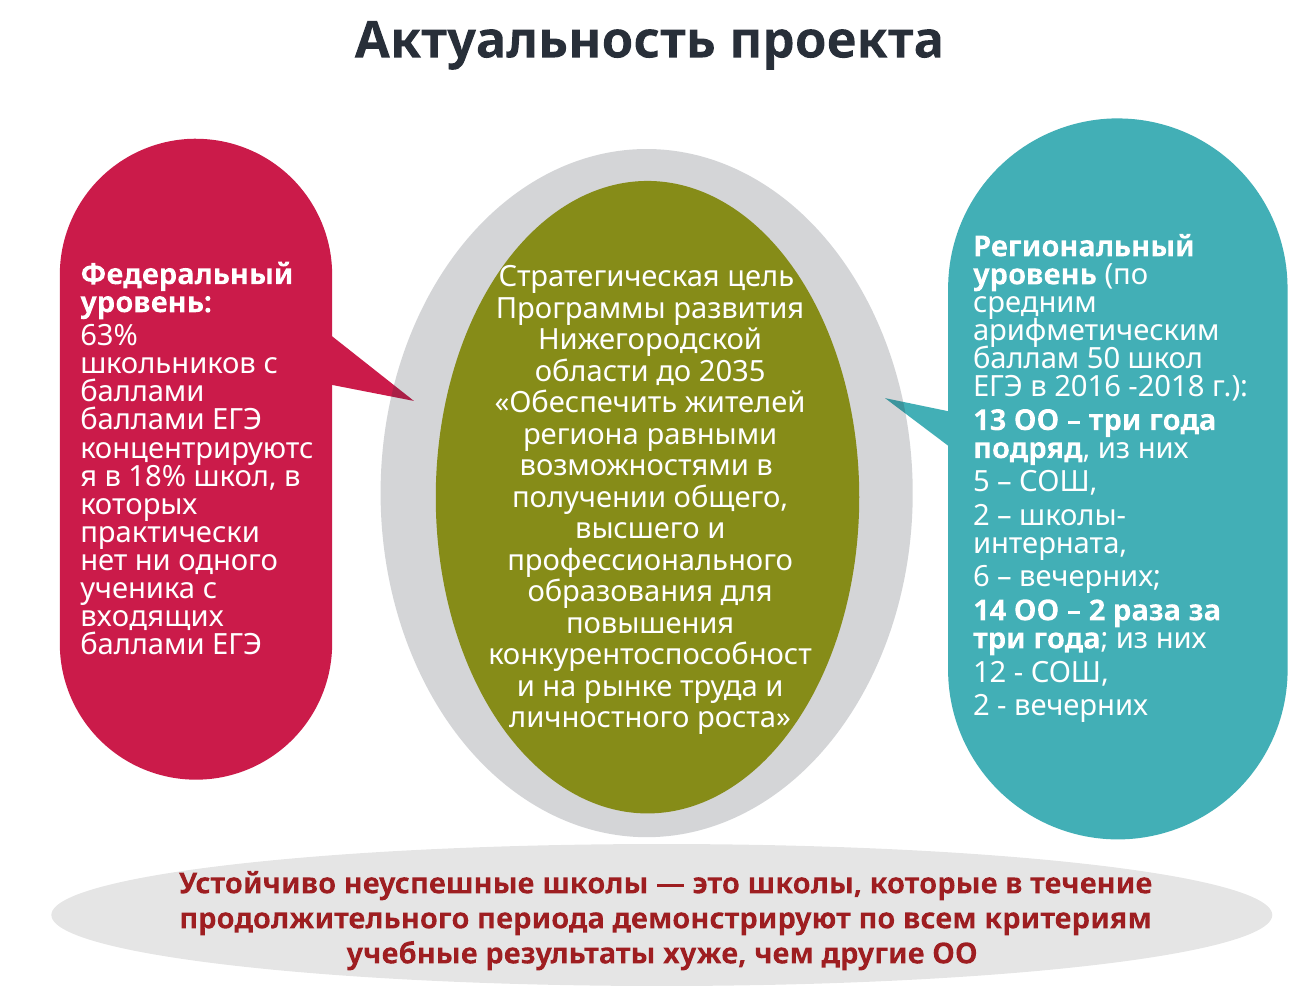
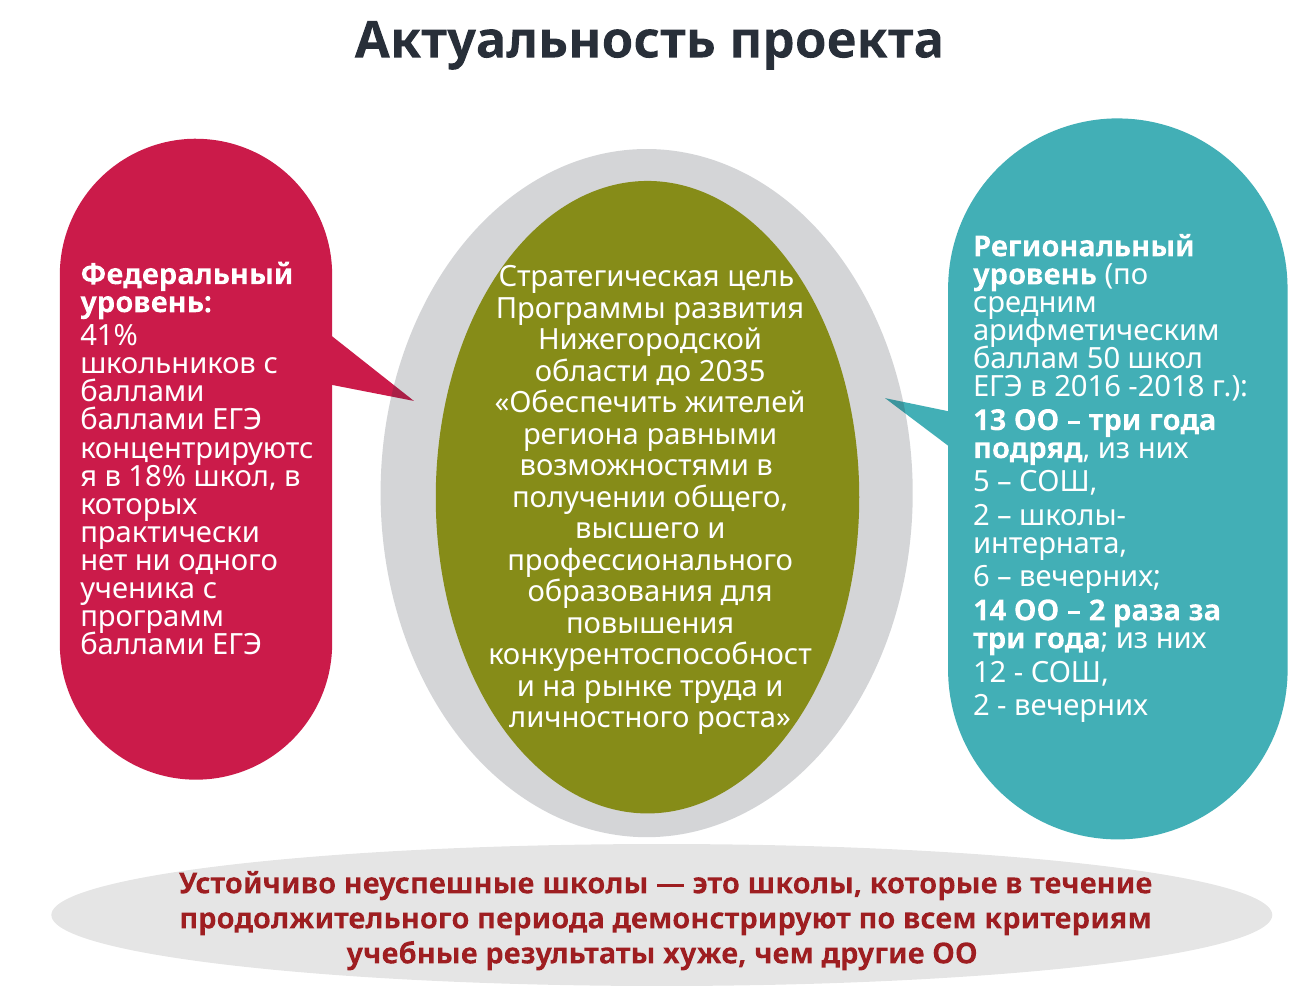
63%: 63% -> 41%
входящих: входящих -> программ
